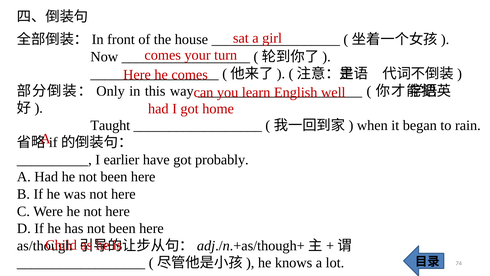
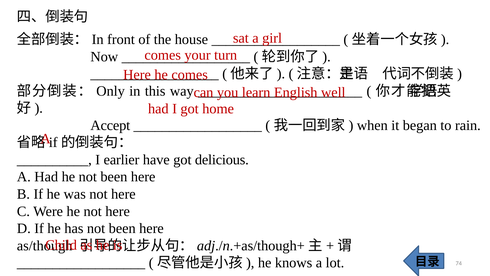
Taught: Taught -> Accept
probably: probably -> delicious
